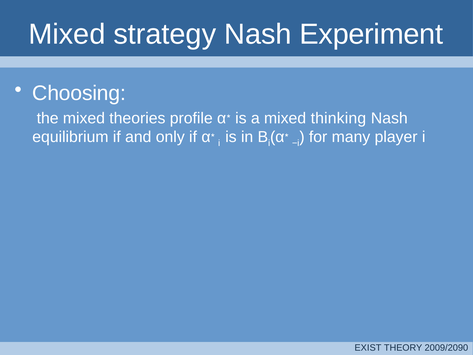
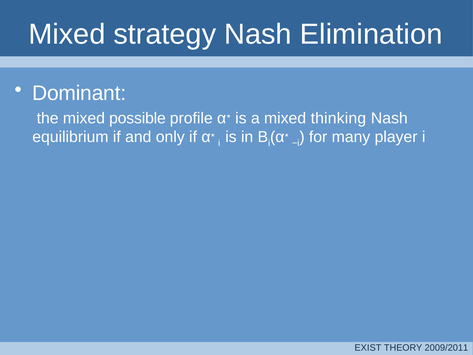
Experiment: Experiment -> Elimination
Choosing: Choosing -> Dominant
theories: theories -> possible
2009/2090: 2009/2090 -> 2009/2011
